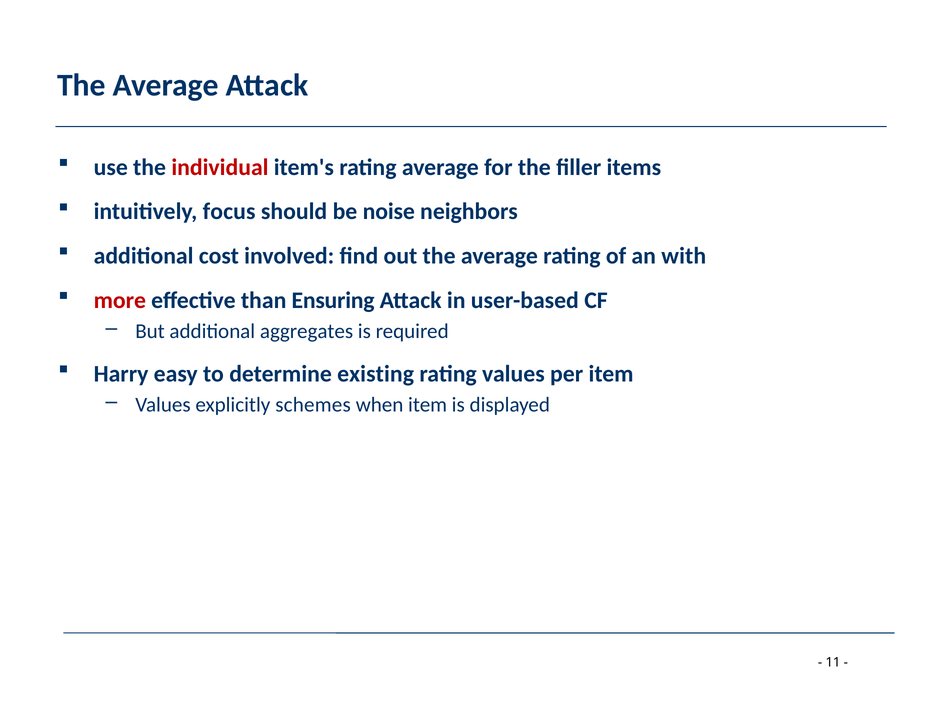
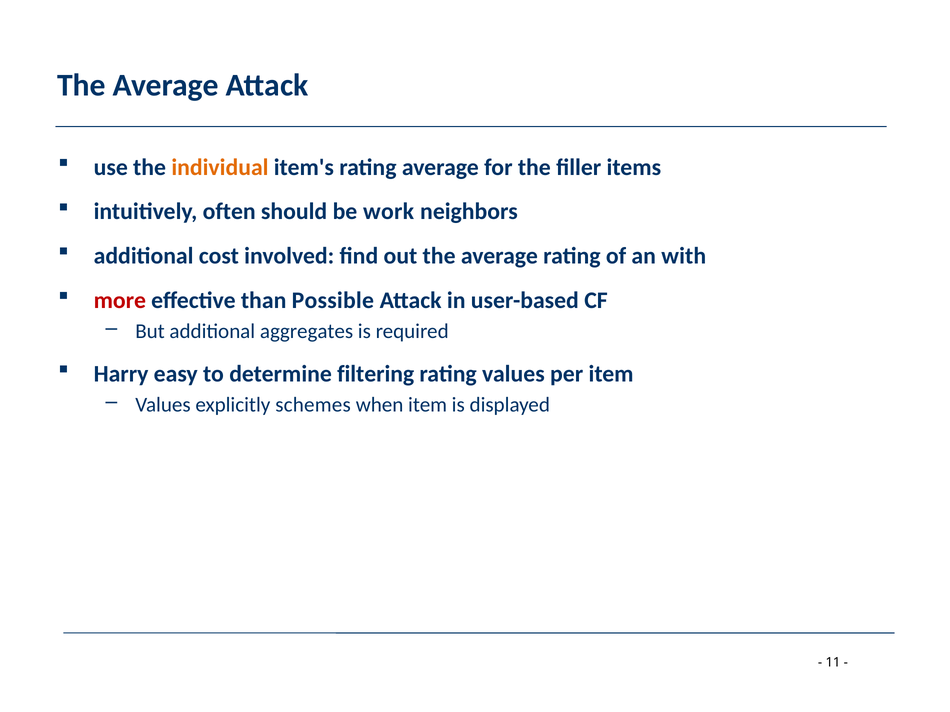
individual colour: red -> orange
focus: focus -> often
noise: noise -> work
Ensuring: Ensuring -> Possible
existing: existing -> filtering
